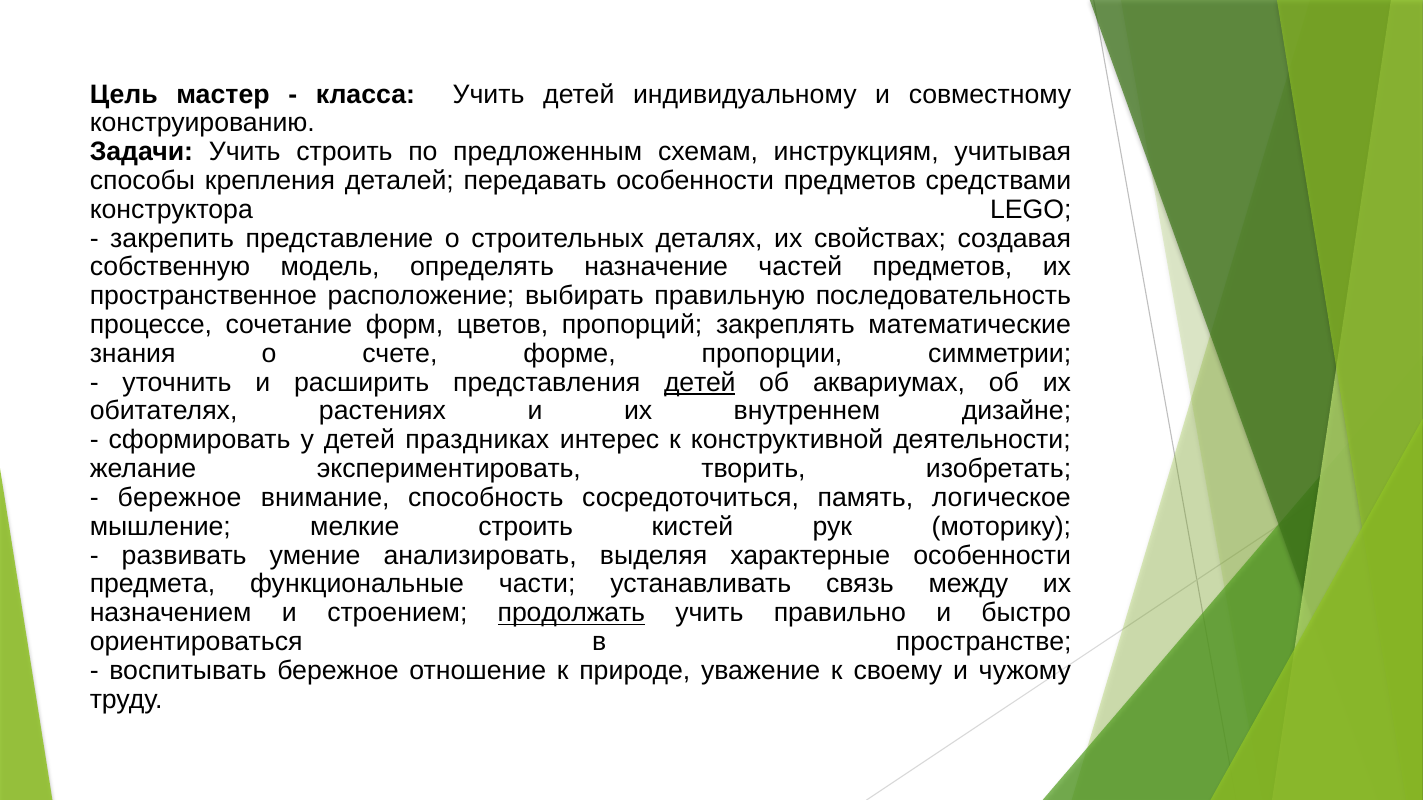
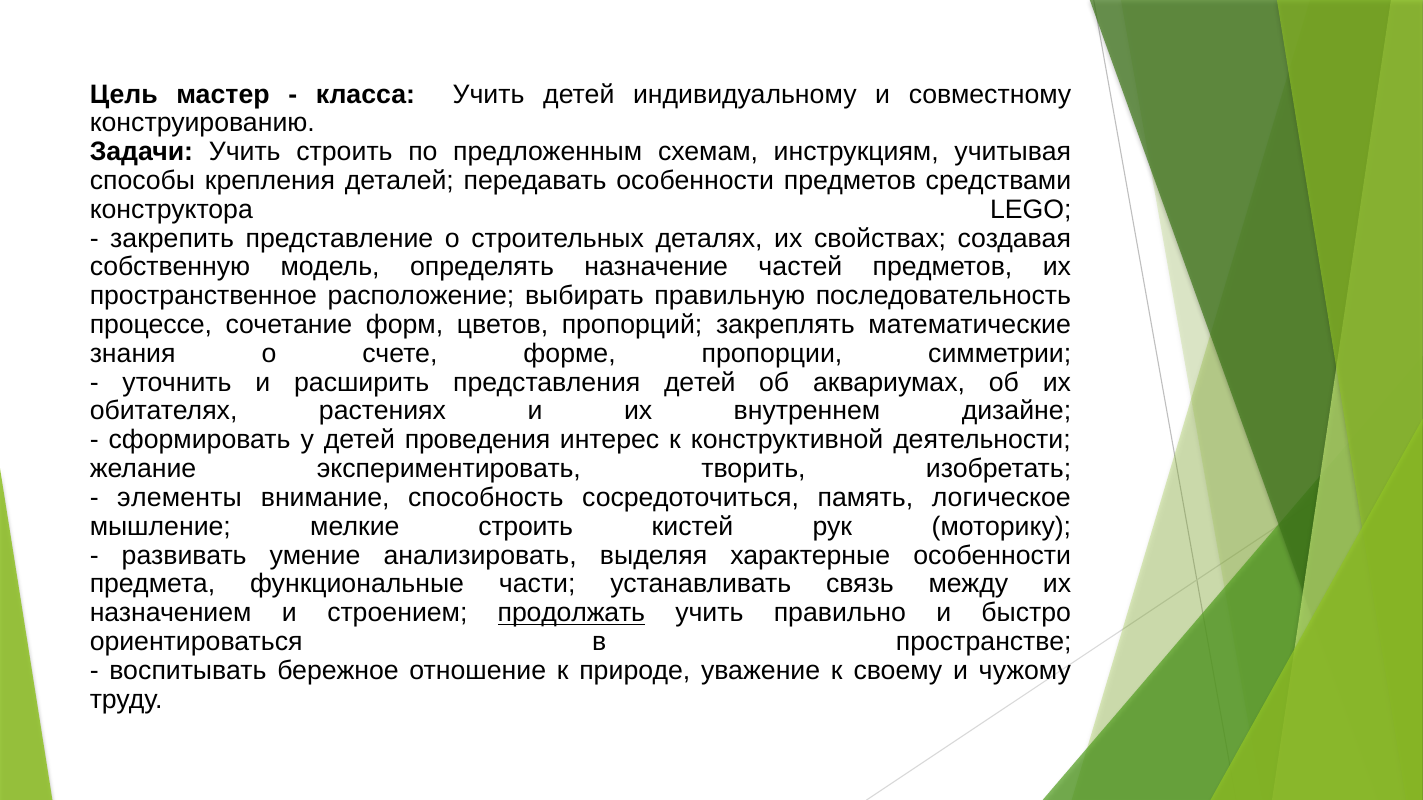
детей at (700, 383) underline: present -> none
праздниках: праздниках -> проведения
бережное at (180, 498): бережное -> элементы
